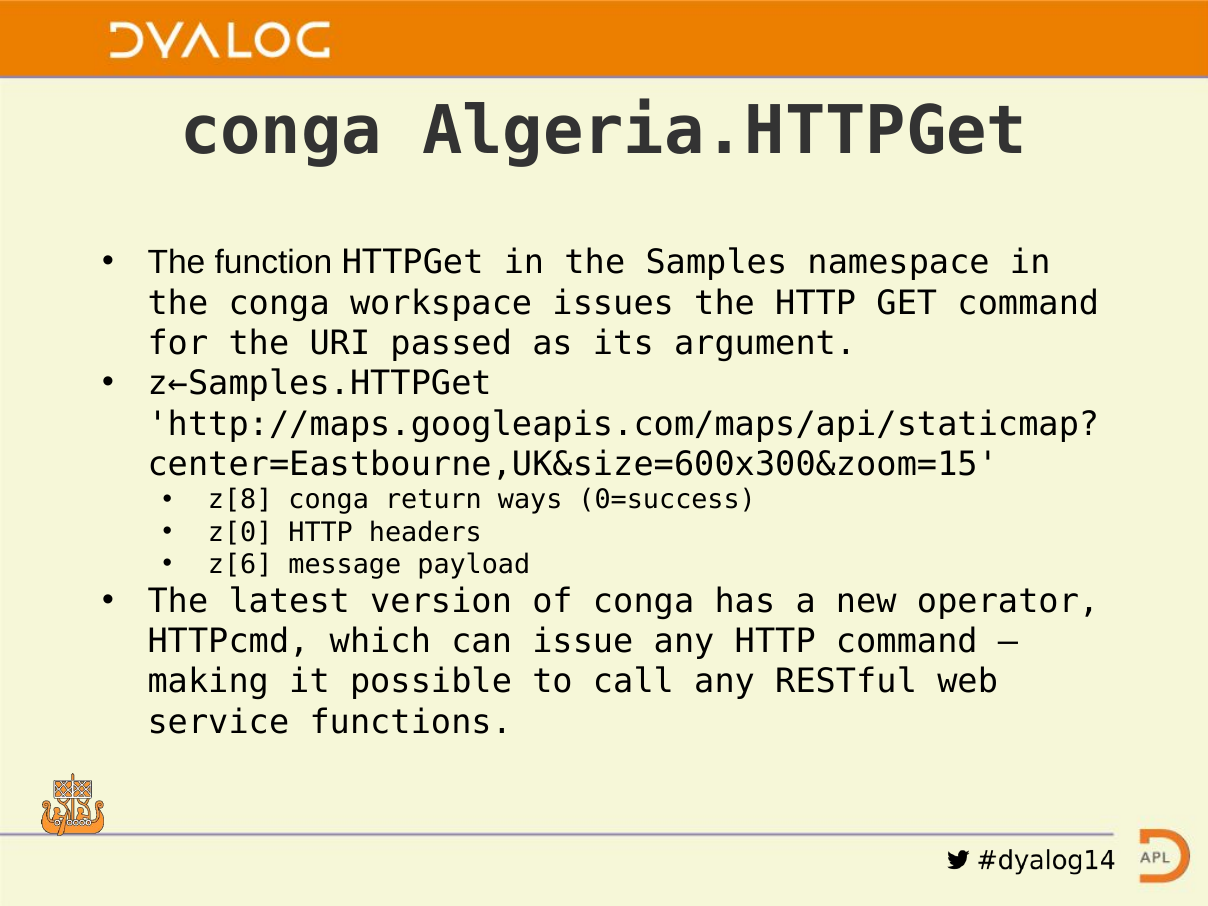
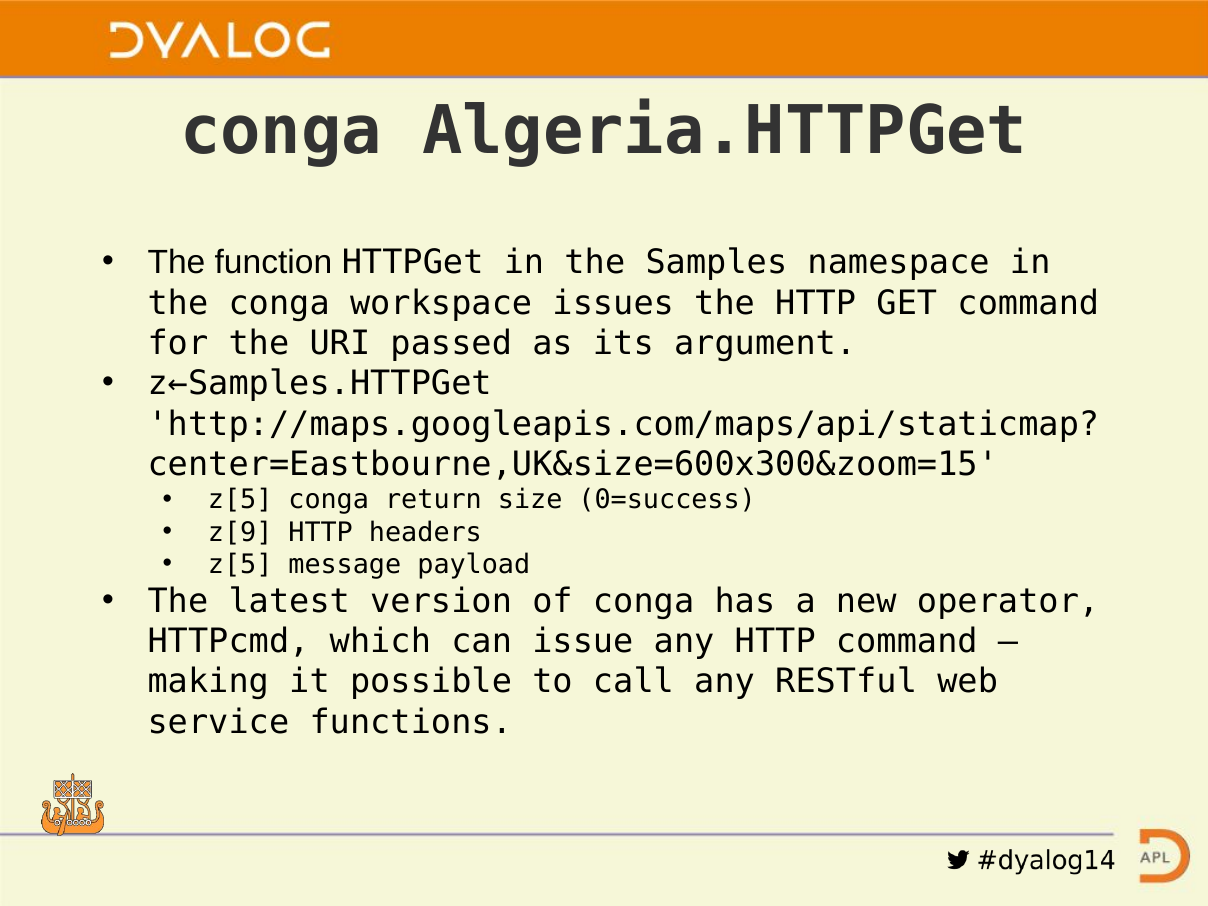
z[8 at (240, 500): z[8 -> z[5
ways: ways -> size
z[0: z[0 -> z[9
z[6 at (240, 564): z[6 -> z[5
